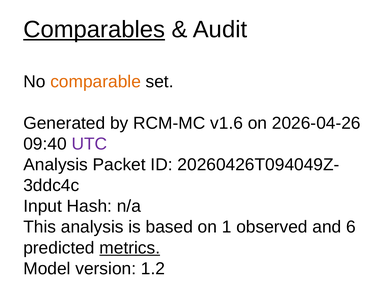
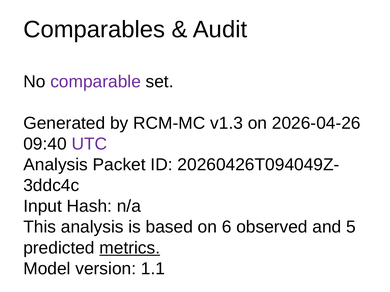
Comparables underline: present -> none
comparable colour: orange -> purple
v1.6: v1.6 -> v1.3
1: 1 -> 6
6: 6 -> 5
1.2: 1.2 -> 1.1
